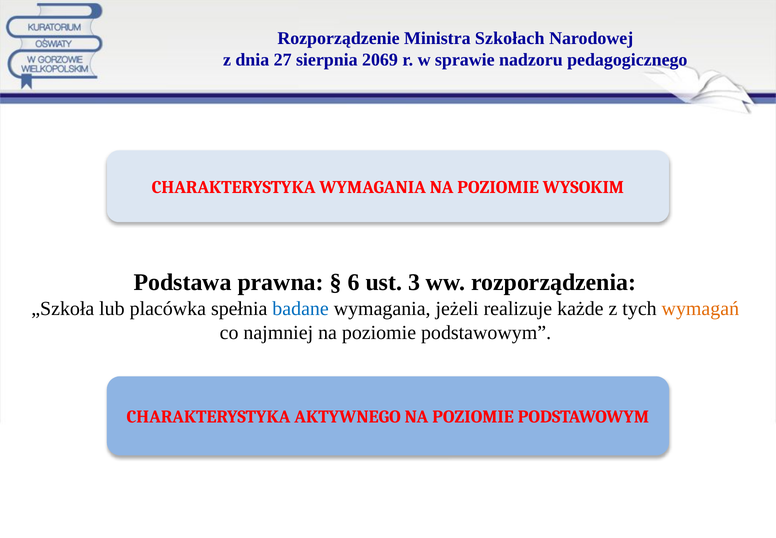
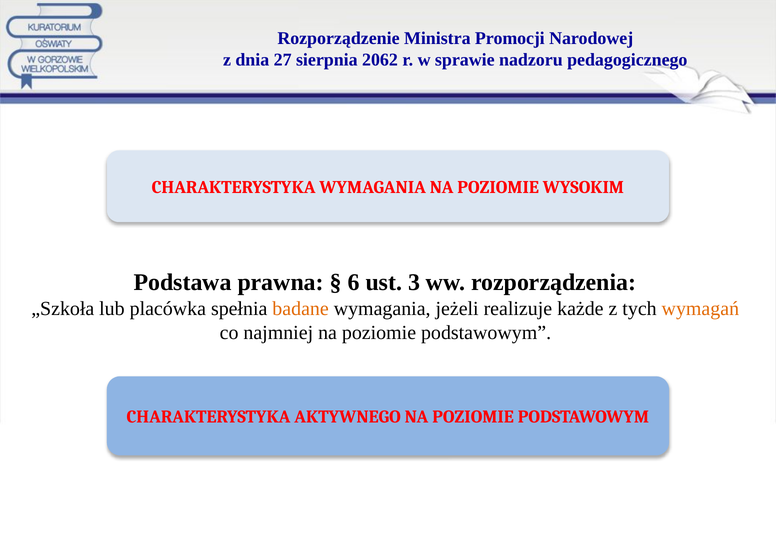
Szkołach: Szkołach -> Promocji
2069: 2069 -> 2062
badane colour: blue -> orange
